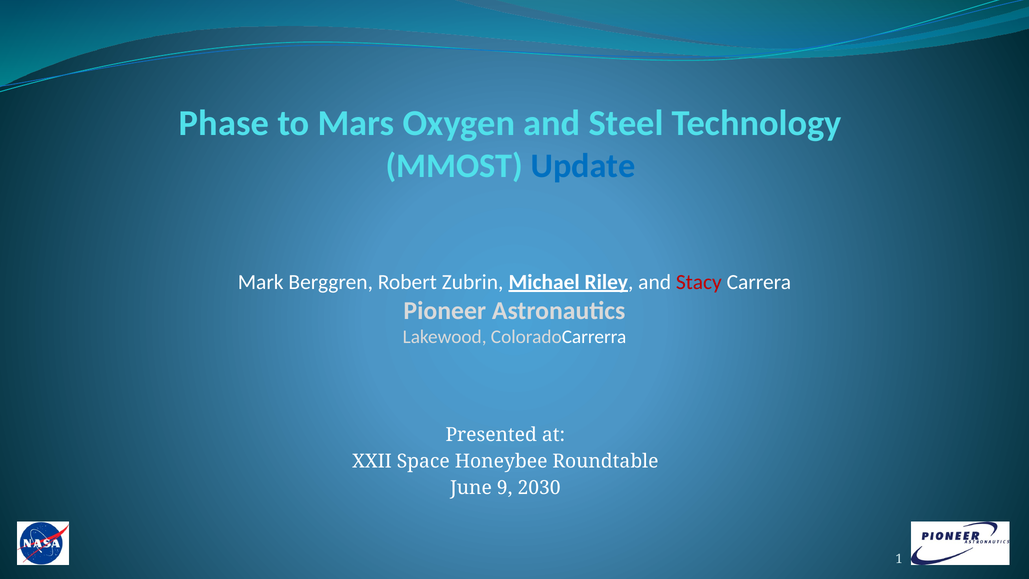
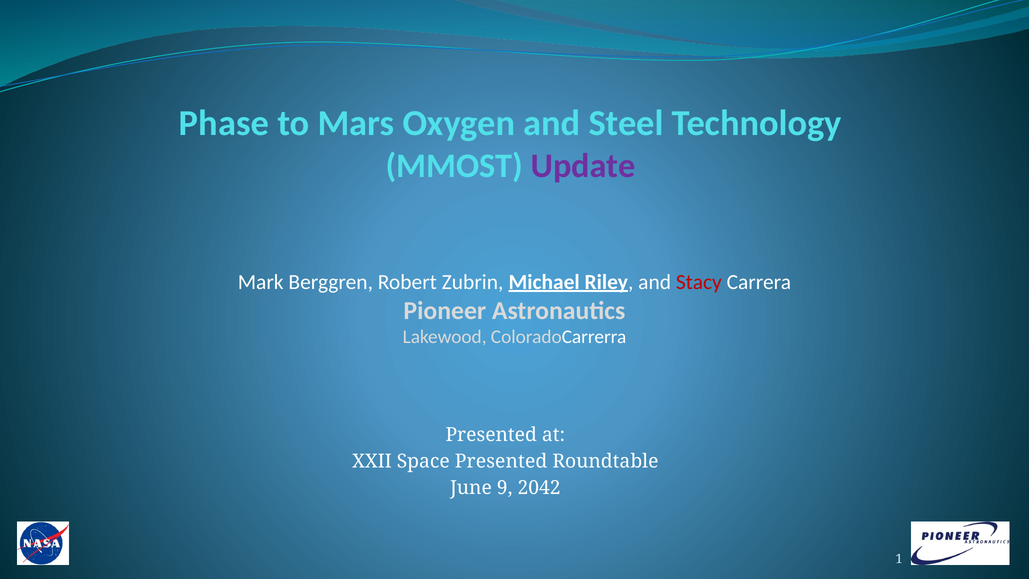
Update colour: blue -> purple
Space Honeybee: Honeybee -> Presented
2030: 2030 -> 2042
